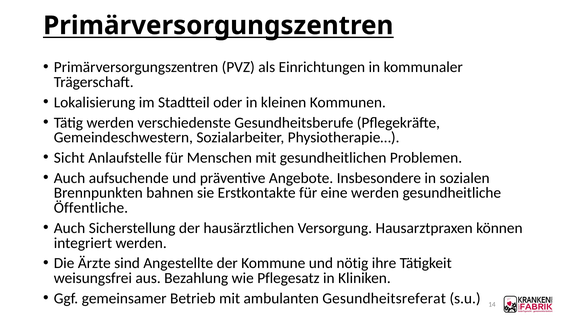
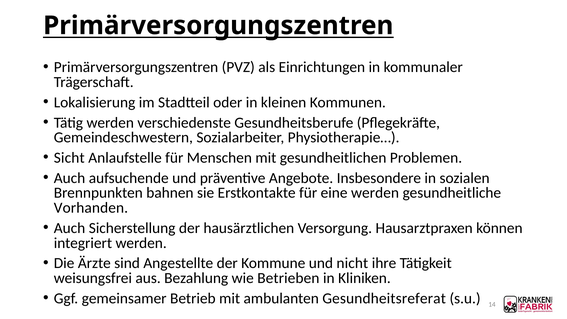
Öffentliche: Öffentliche -> Vorhanden
nötig: nötig -> nicht
Pflegesatz: Pflegesatz -> Betrieben
